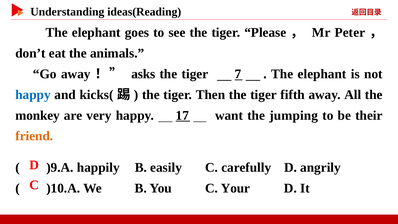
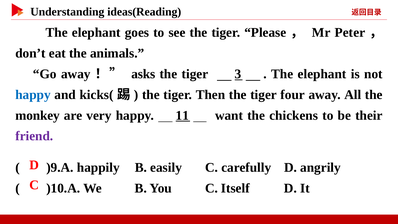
7: 7 -> 3
fifth: fifth -> four
17: 17 -> 11
jumping: jumping -> chickens
friend colour: orange -> purple
Your: Your -> Itself
